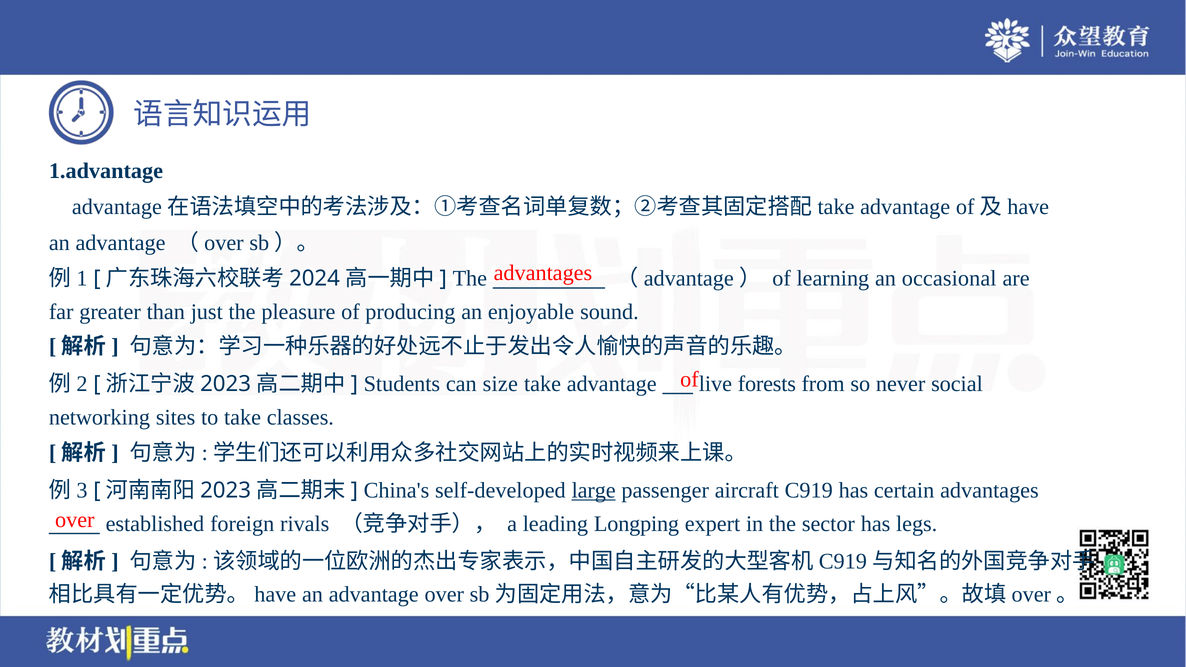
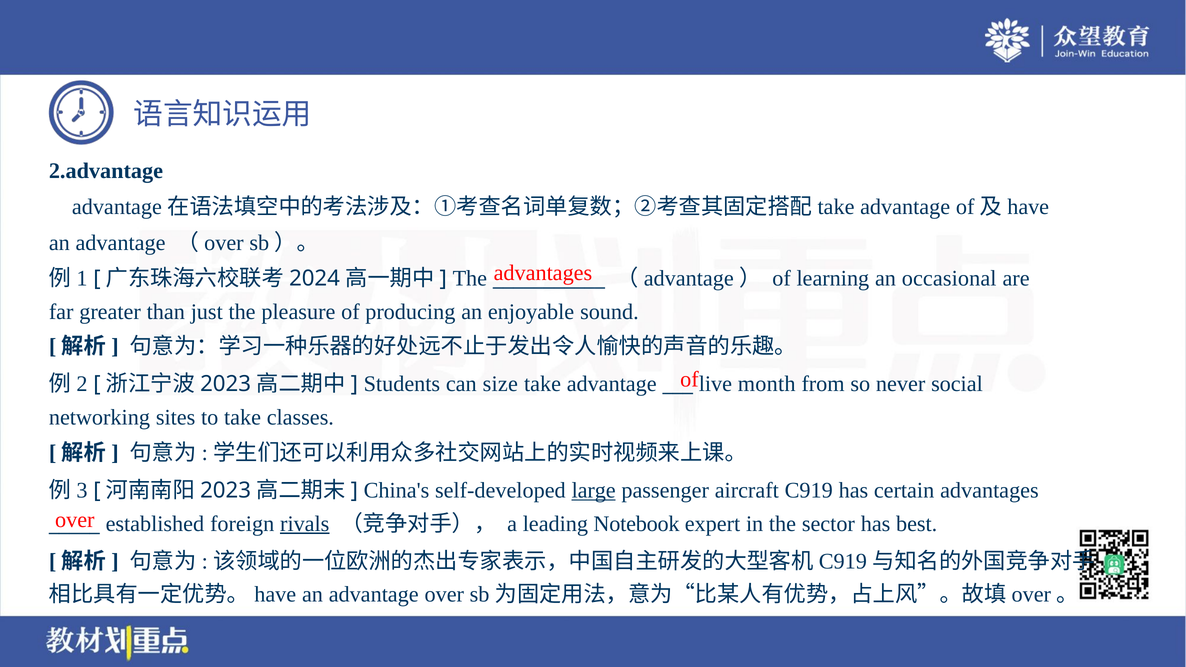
1.advantage: 1.advantage -> 2.advantage
forests: forests -> month
rivals underline: none -> present
Longping: Longping -> Notebook
legs: legs -> best
